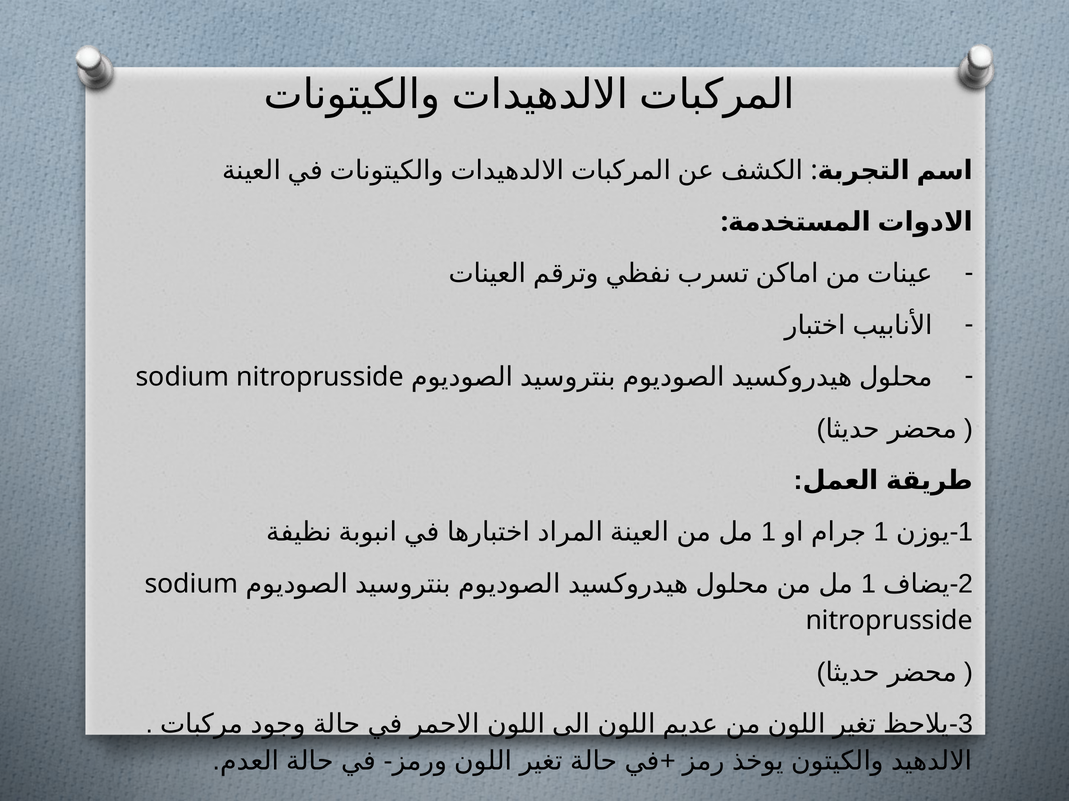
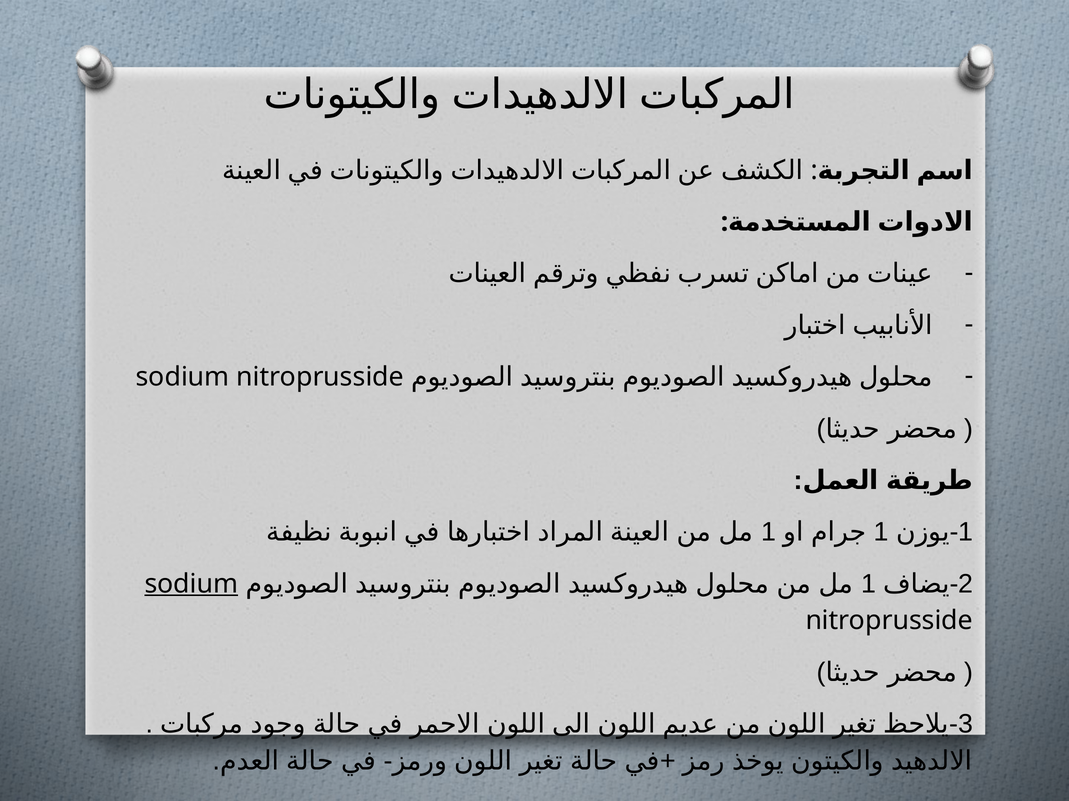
sodium at (191, 584) underline: none -> present
